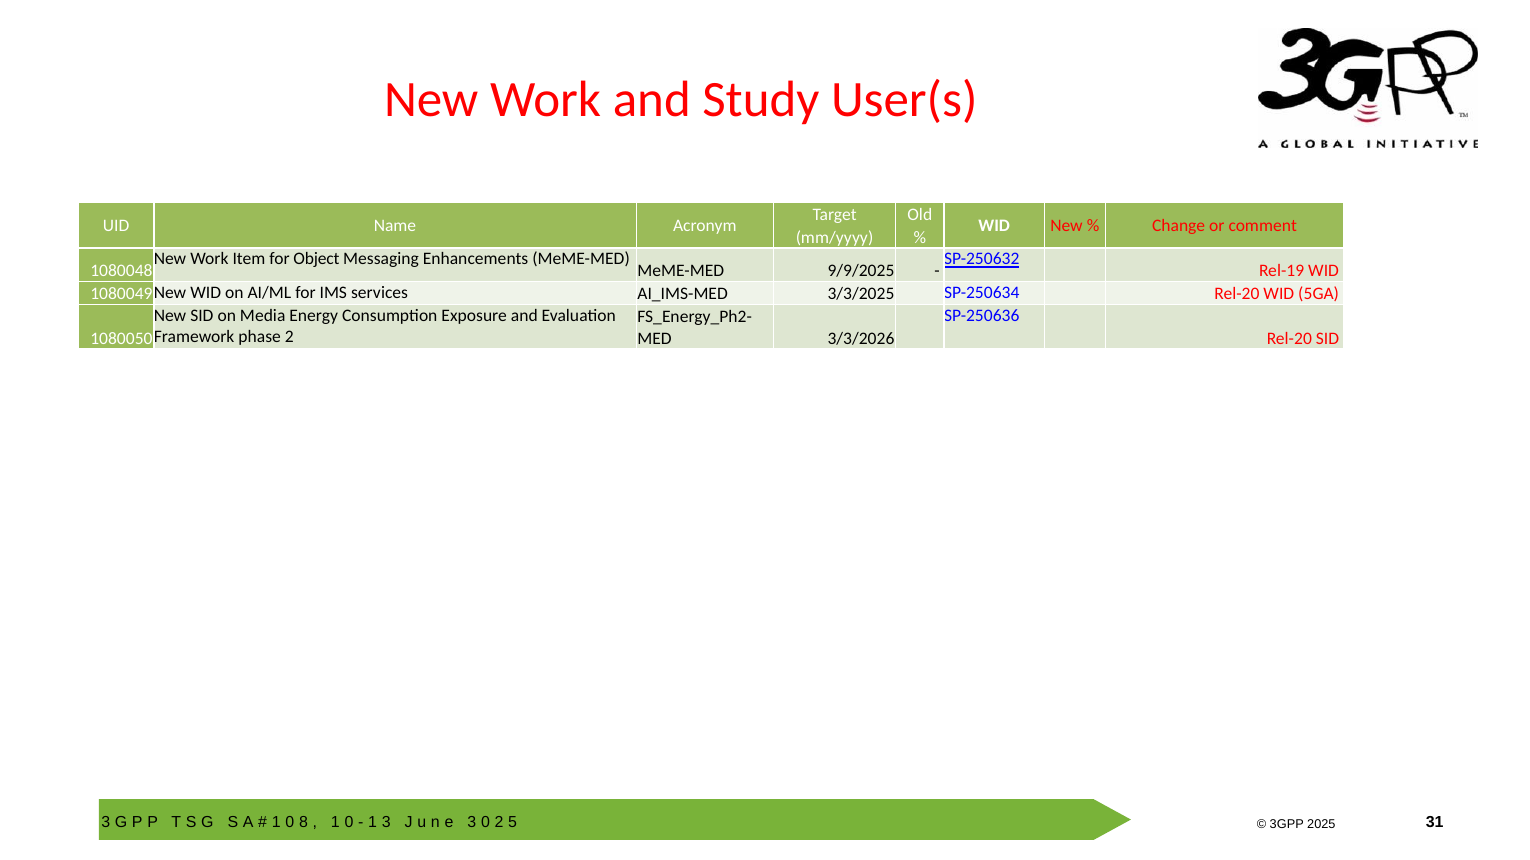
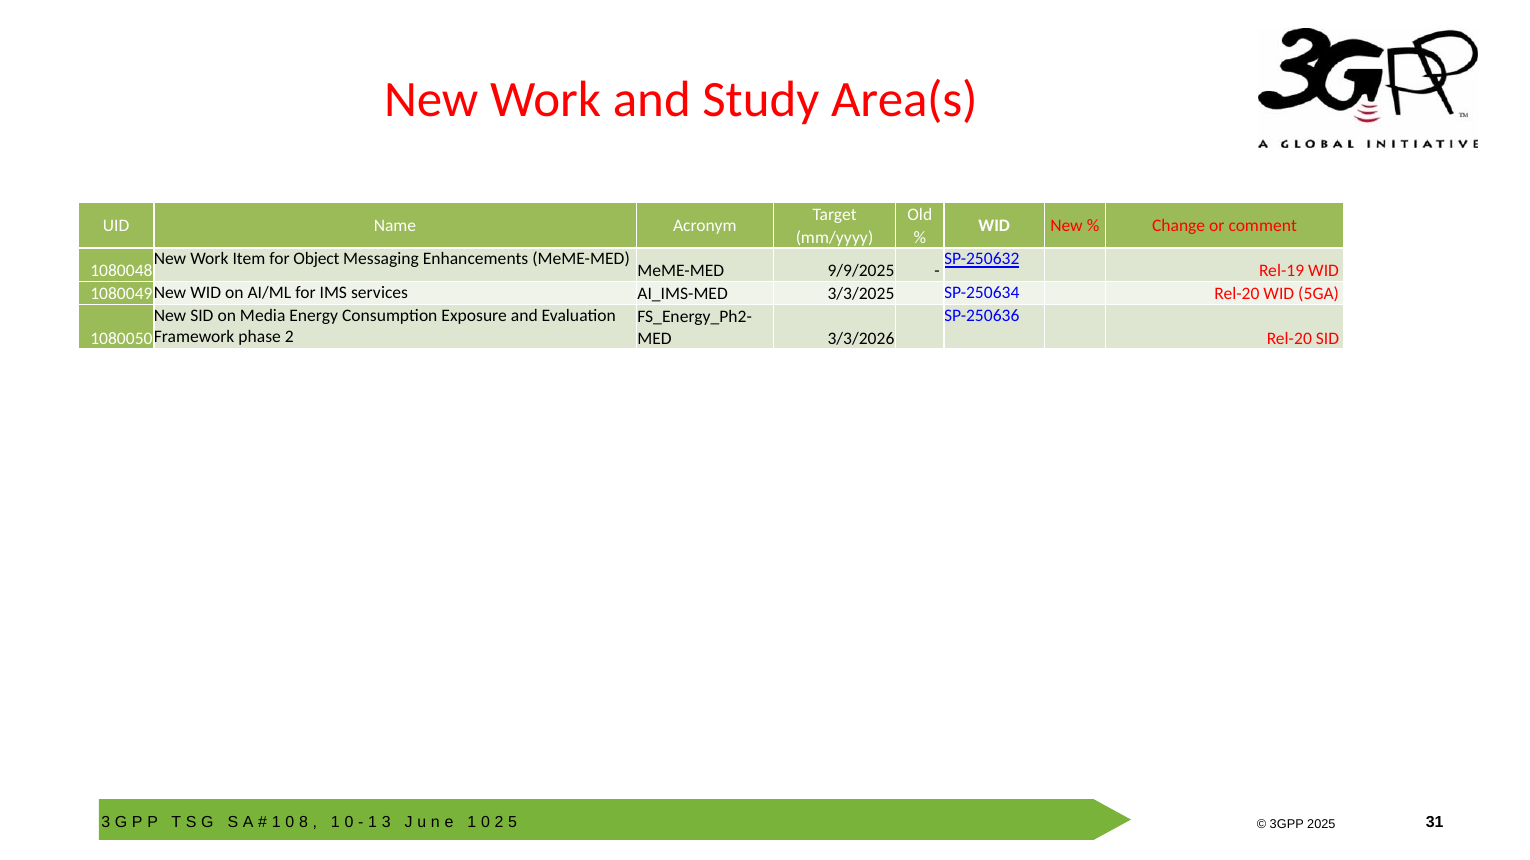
User(s: User(s -> Area(s
3 at (472, 823): 3 -> 1
